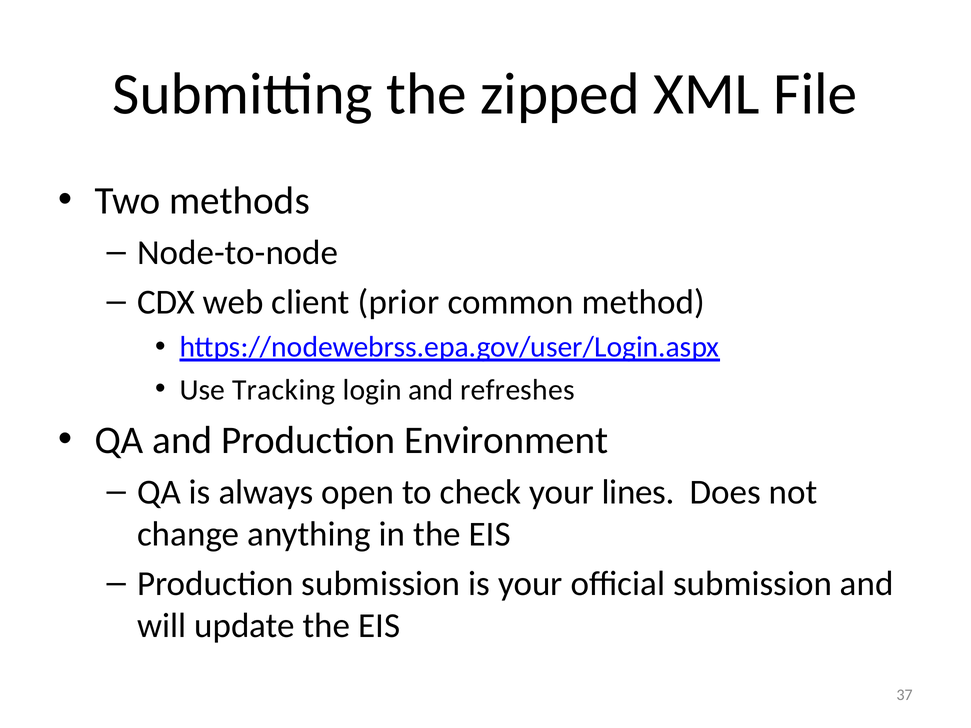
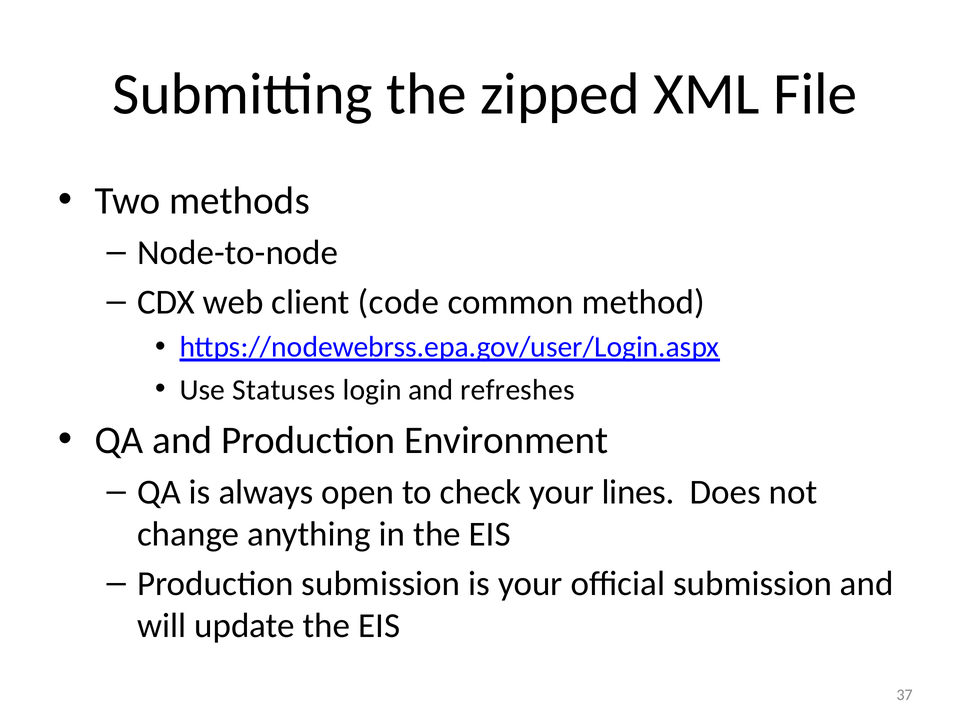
prior: prior -> code
Tracking: Tracking -> Statuses
